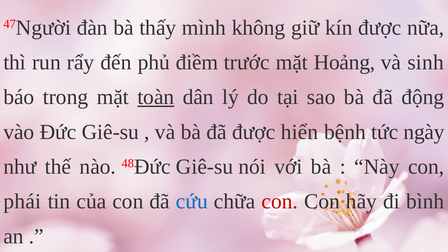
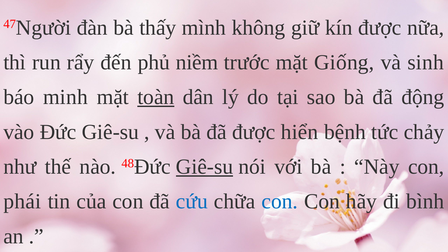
điềm: điềm -> niềm
Hoảng: Hoảng -> Giống
trong: trong -> minh
ngày: ngày -> chảy
Giê-su at (205, 167) underline: none -> present
con at (280, 202) colour: red -> blue
